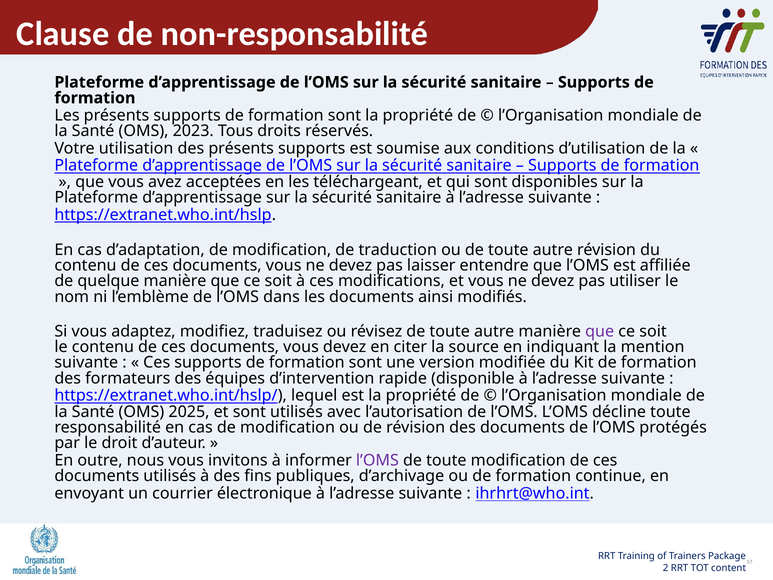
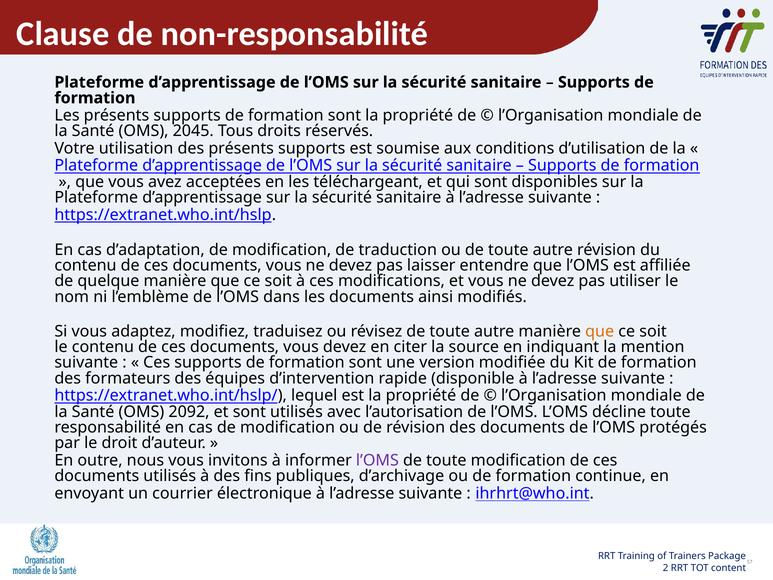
2023: 2023 -> 2045
que at (600, 331) colour: purple -> orange
2025: 2025 -> 2092
